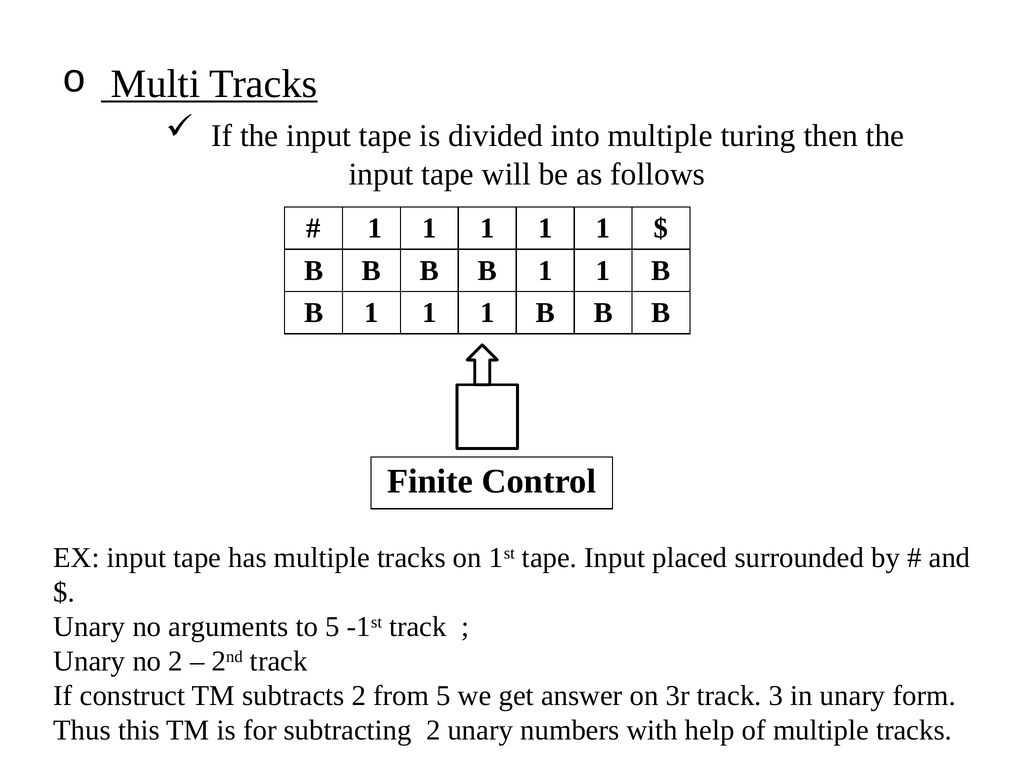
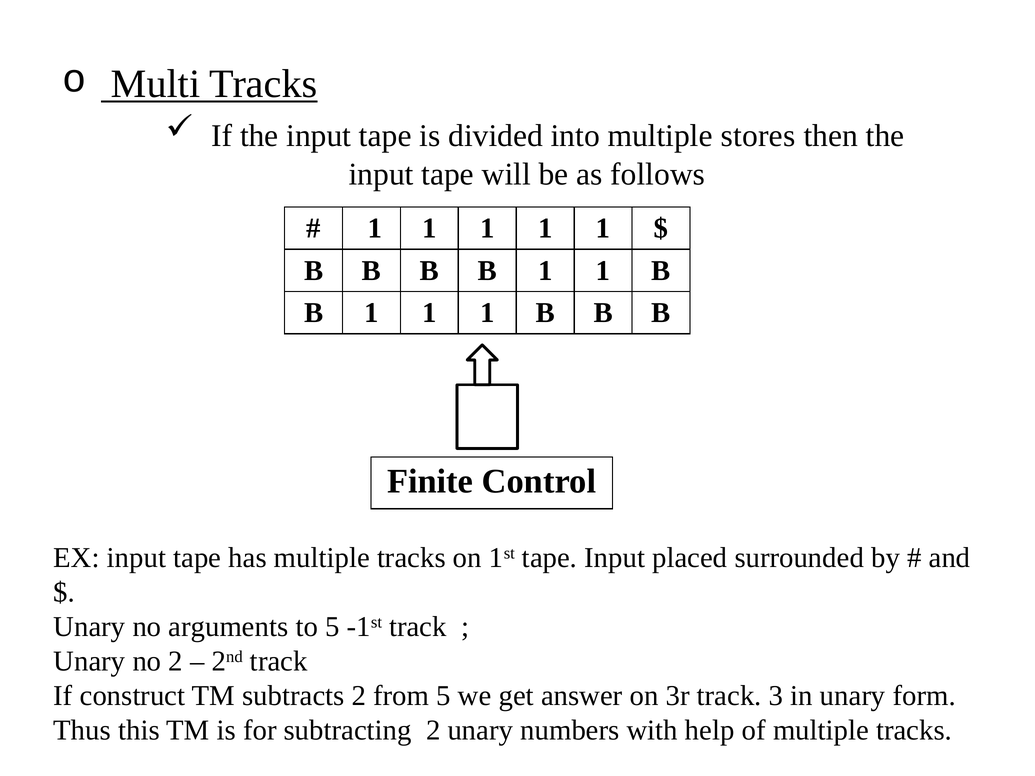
turing: turing -> stores
